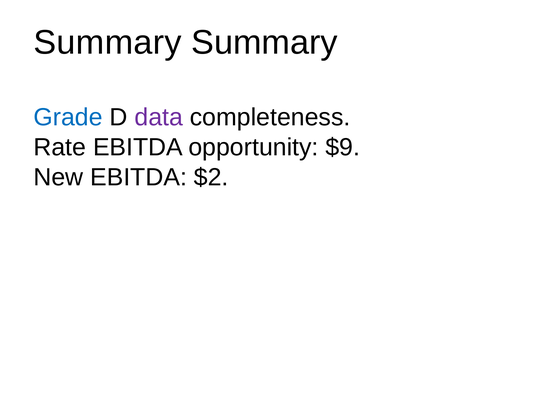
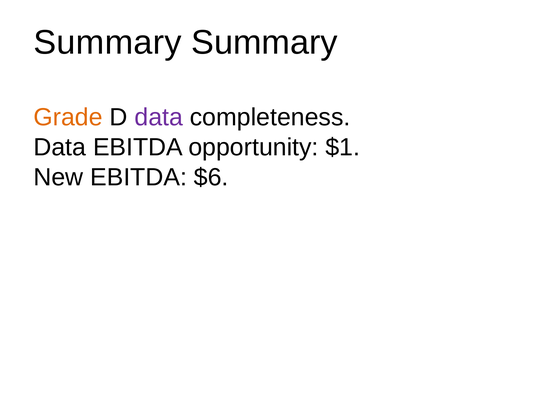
Grade colour: blue -> orange
Rate at (60, 147): Rate -> Data
$9: $9 -> $1
$2: $2 -> $6
